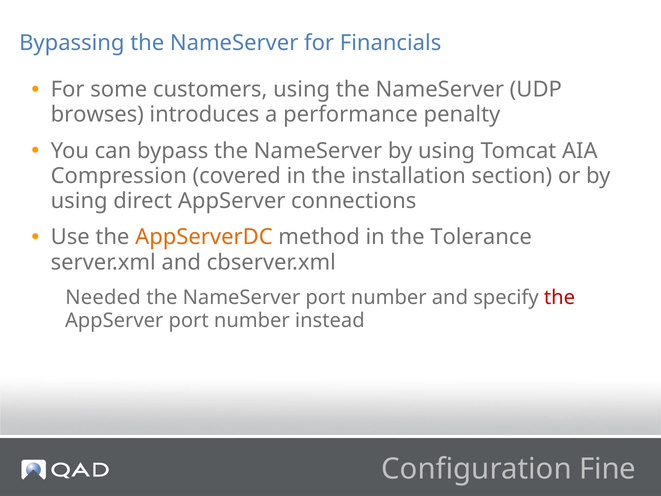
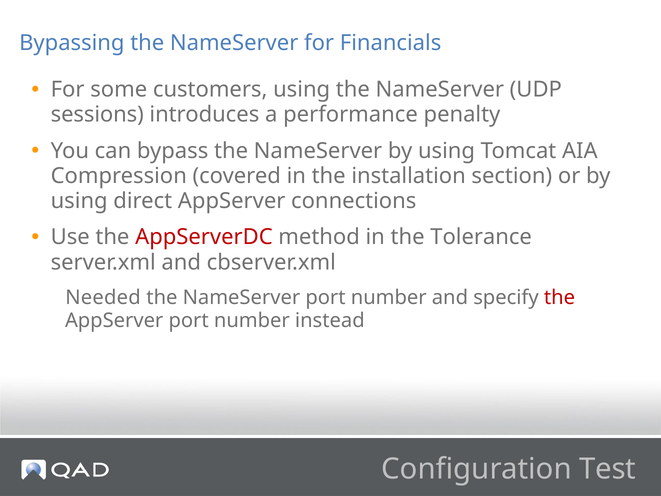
browses: browses -> sessions
AppServerDC colour: orange -> red
Fine: Fine -> Test
